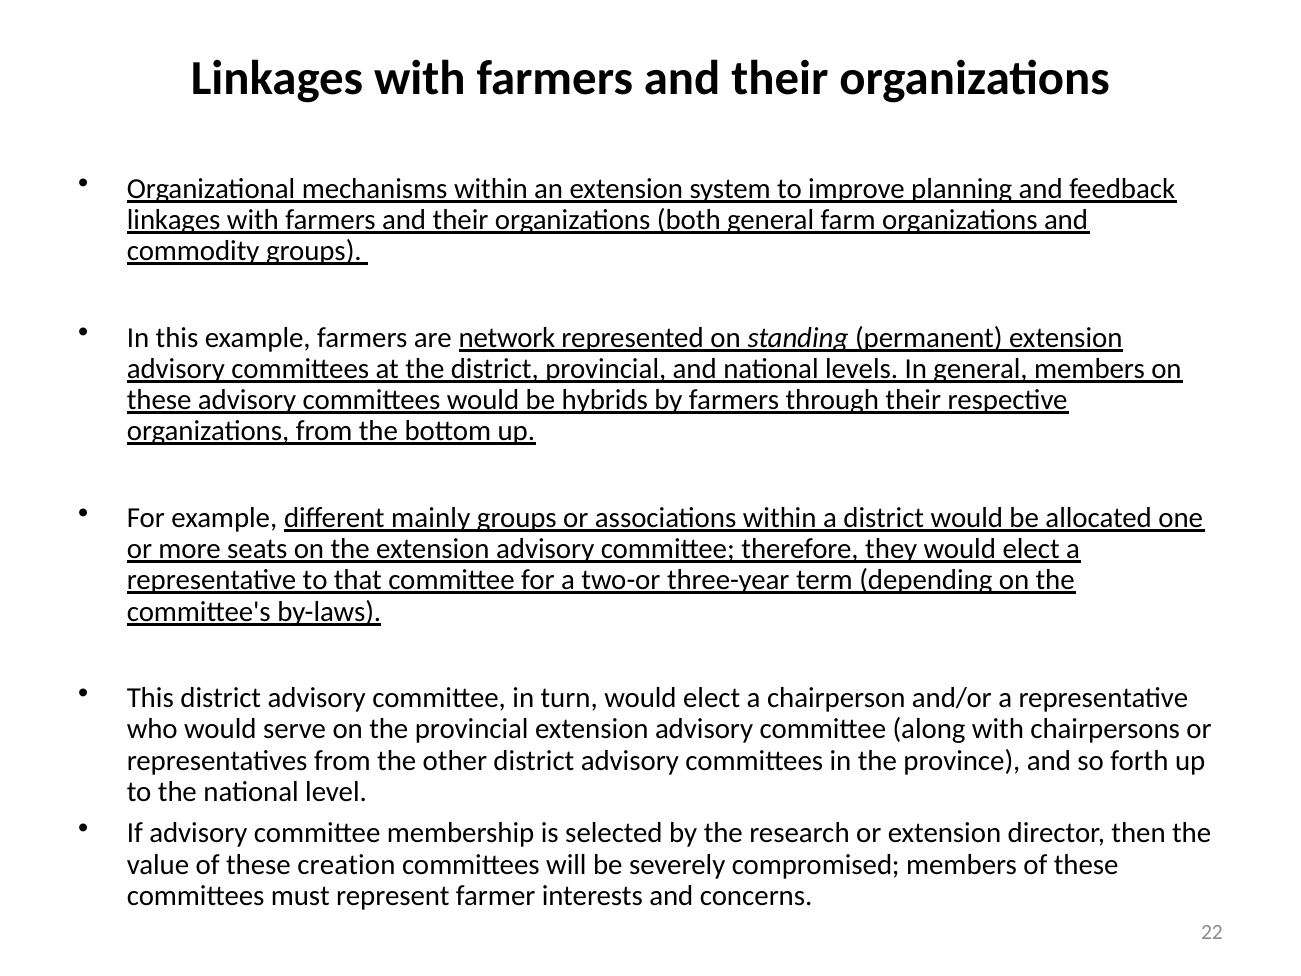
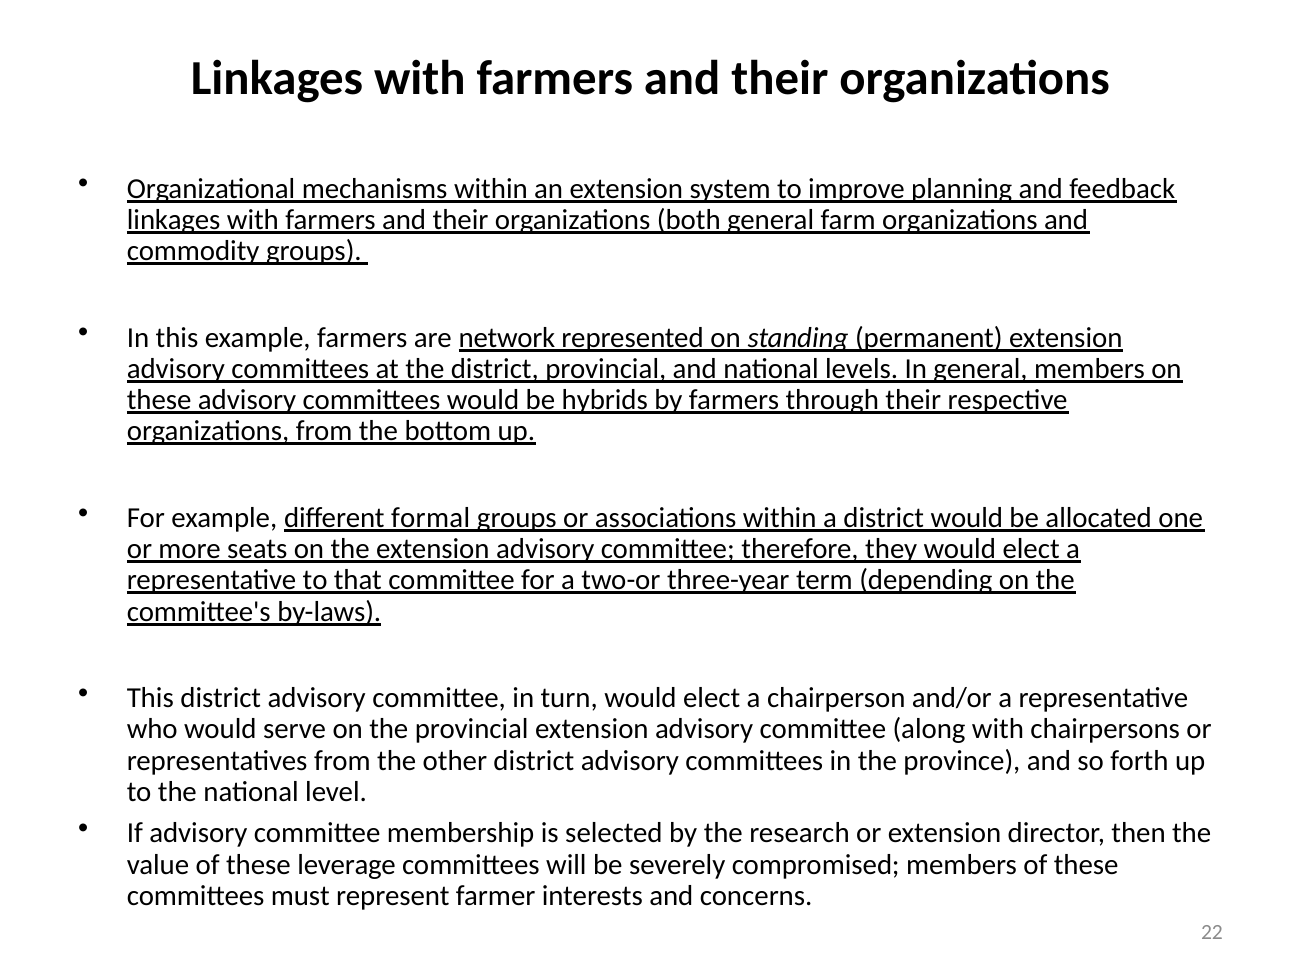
mainly: mainly -> formal
creation: creation -> leverage
